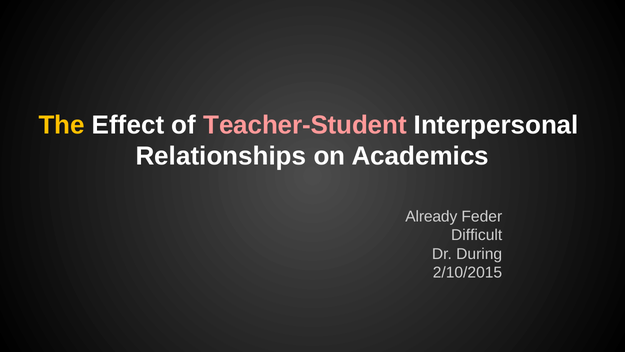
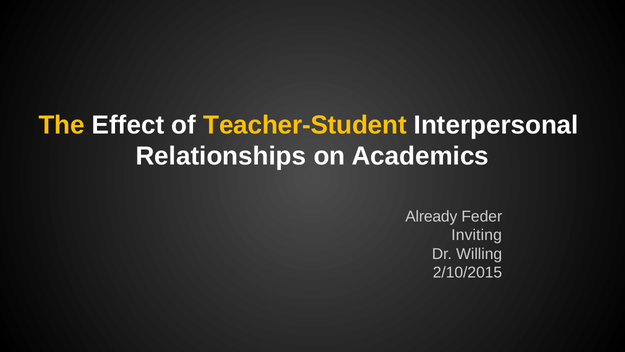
Teacher-Student colour: pink -> yellow
Difficult: Difficult -> Inviting
During: During -> Willing
